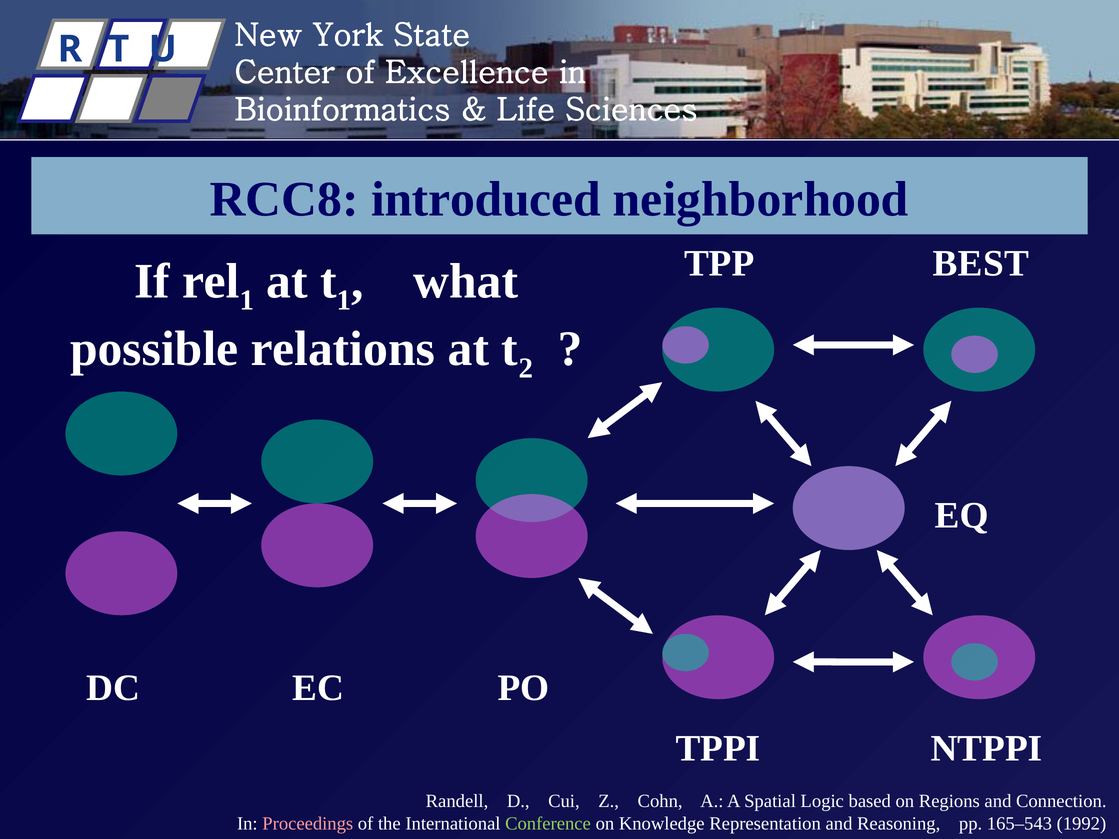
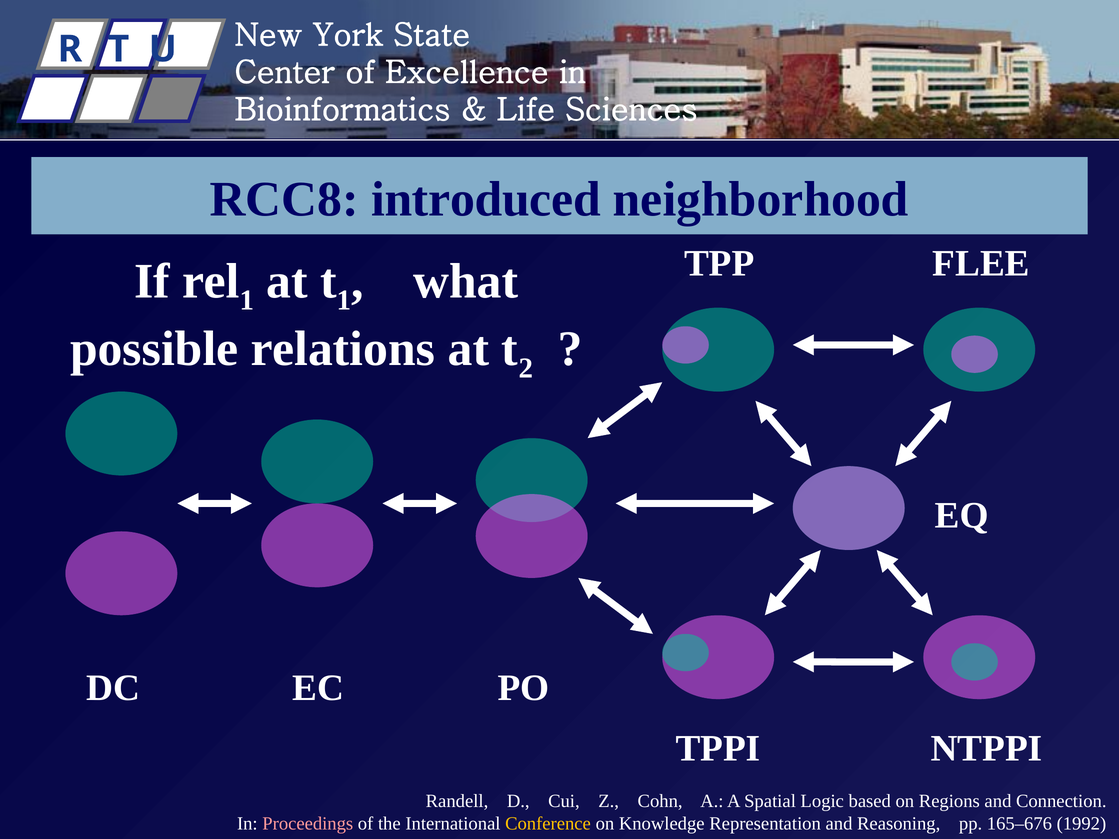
BEST: BEST -> FLEE
Conference colour: light green -> yellow
165–543: 165–543 -> 165–676
